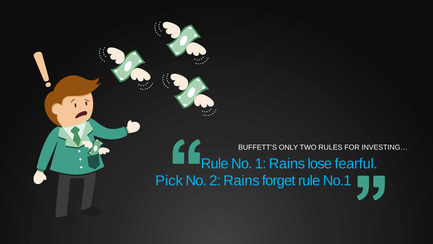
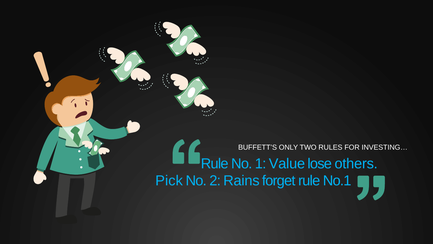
1 Rains: Rains -> Value
fearful: fearful -> others
